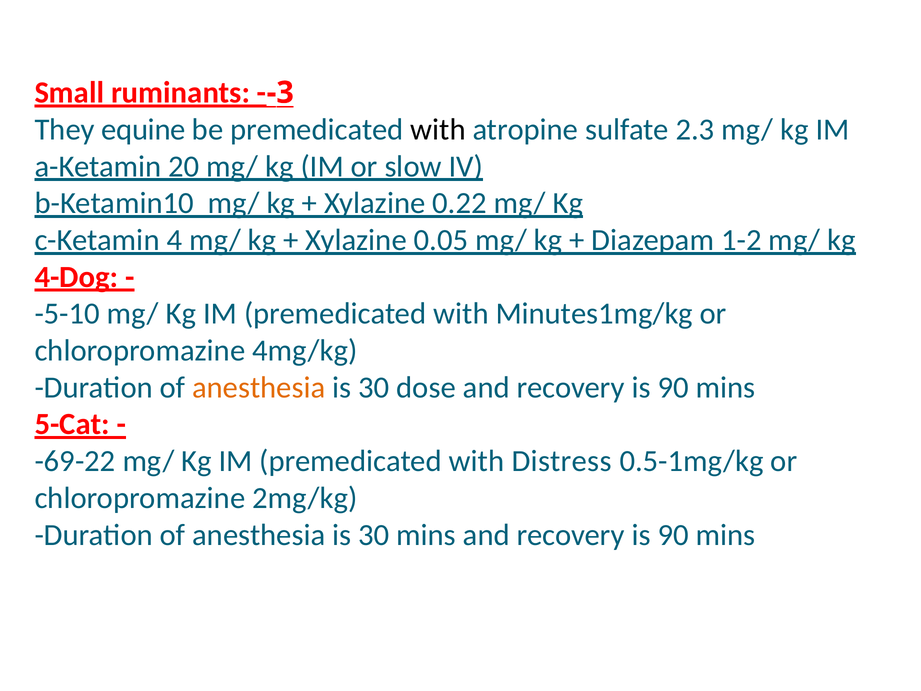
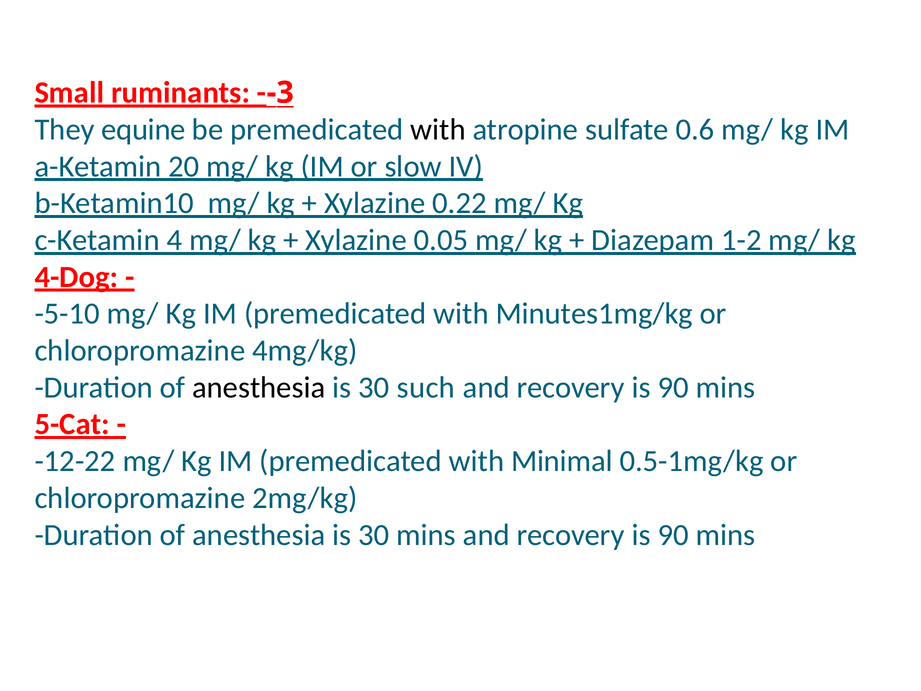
2.3: 2.3 -> 0.6
anesthesia at (259, 387) colour: orange -> black
dose: dose -> such
-69-22: -69-22 -> -12-22
Distress: Distress -> Minimal
